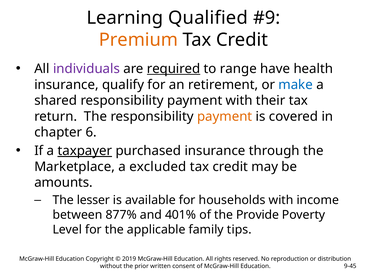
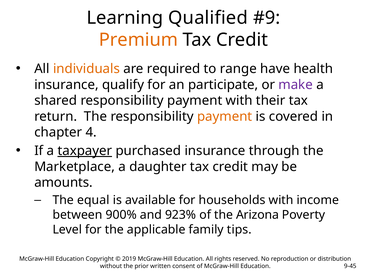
individuals colour: purple -> orange
required underline: present -> none
retirement: retirement -> participate
make colour: blue -> purple
6: 6 -> 4
excluded: excluded -> daughter
lesser: lesser -> equal
877%: 877% -> 900%
401%: 401% -> 923%
Provide: Provide -> Arizona
